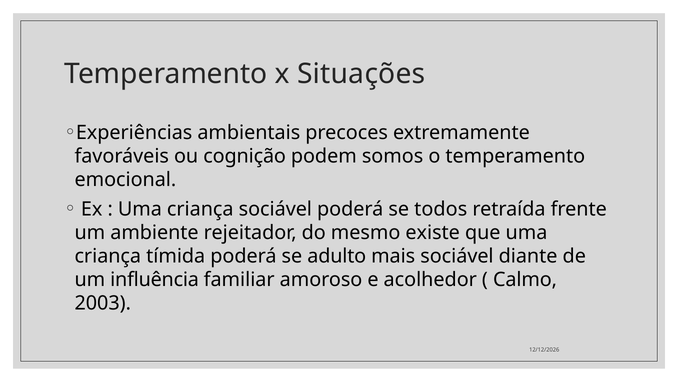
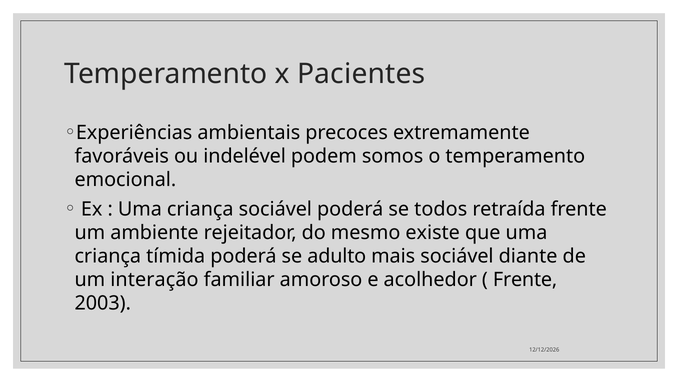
Situações: Situações -> Pacientes
cognição: cognição -> indelével
influência: influência -> interação
Calmo at (525, 279): Calmo -> Frente
